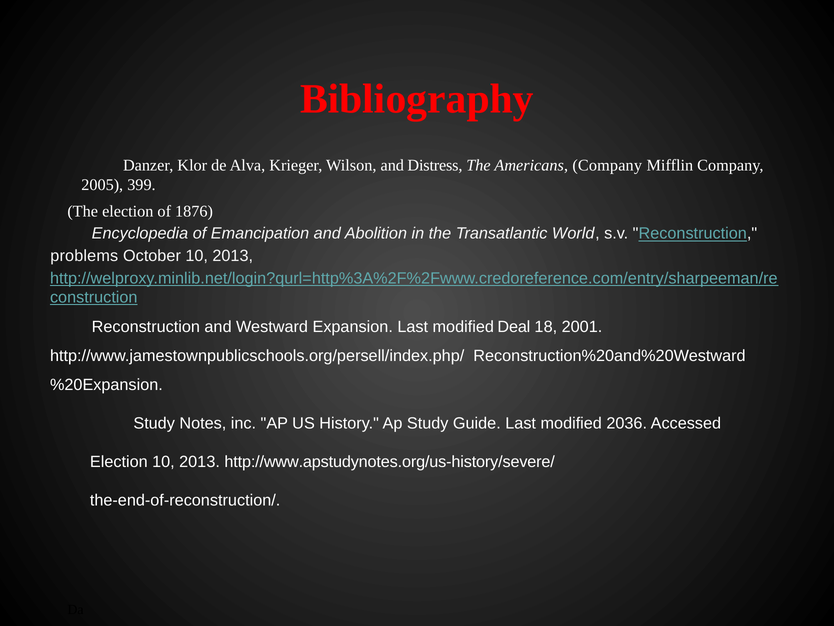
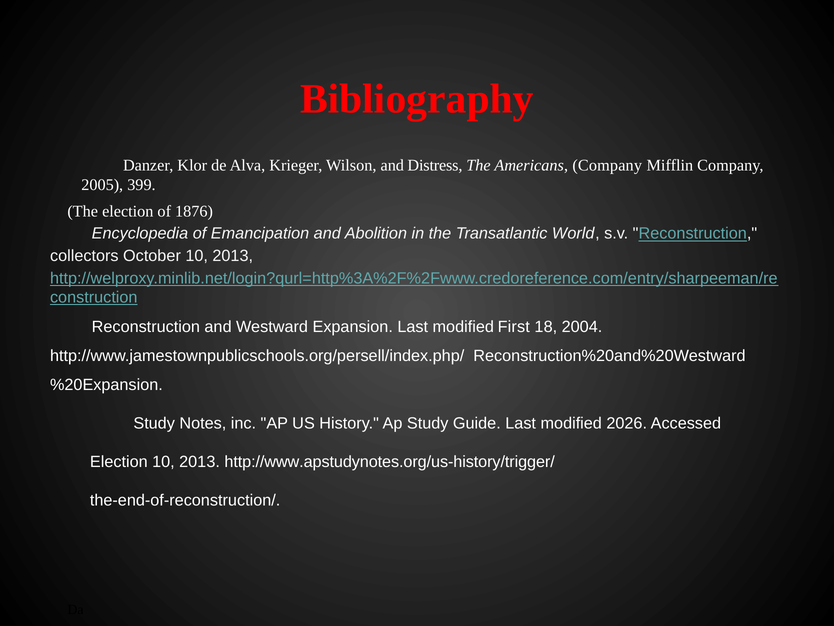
problems: problems -> collectors
Deal: Deal -> First
2001: 2001 -> 2004
2036: 2036 -> 2026
http://www.apstudynotes.org/us-history/severe/: http://www.apstudynotes.org/us-history/severe/ -> http://www.apstudynotes.org/us-history/trigger/
